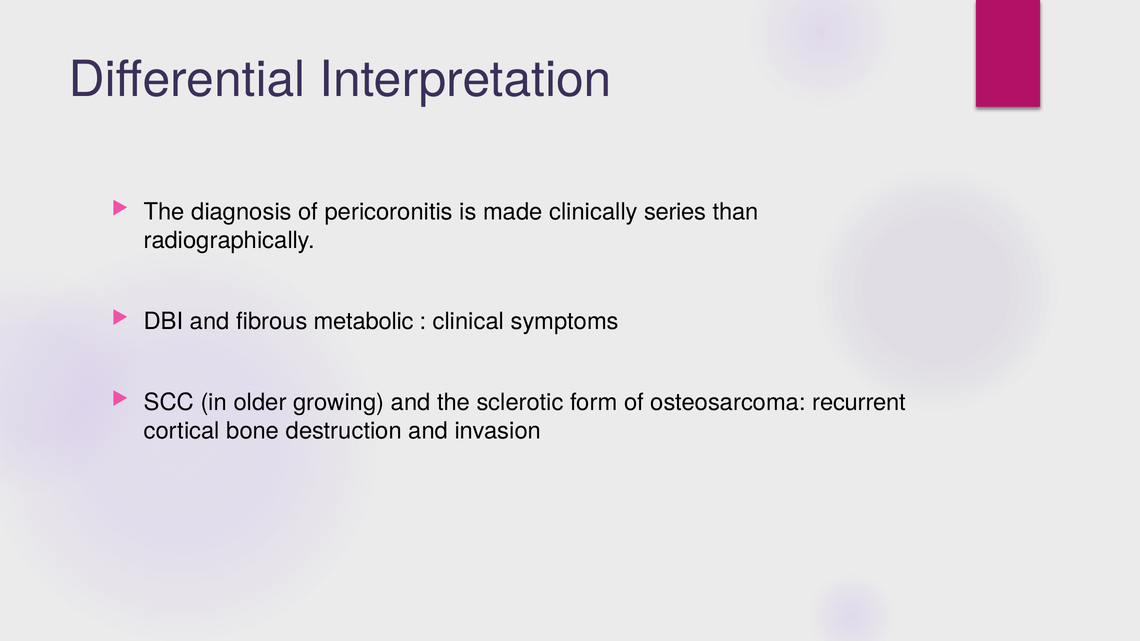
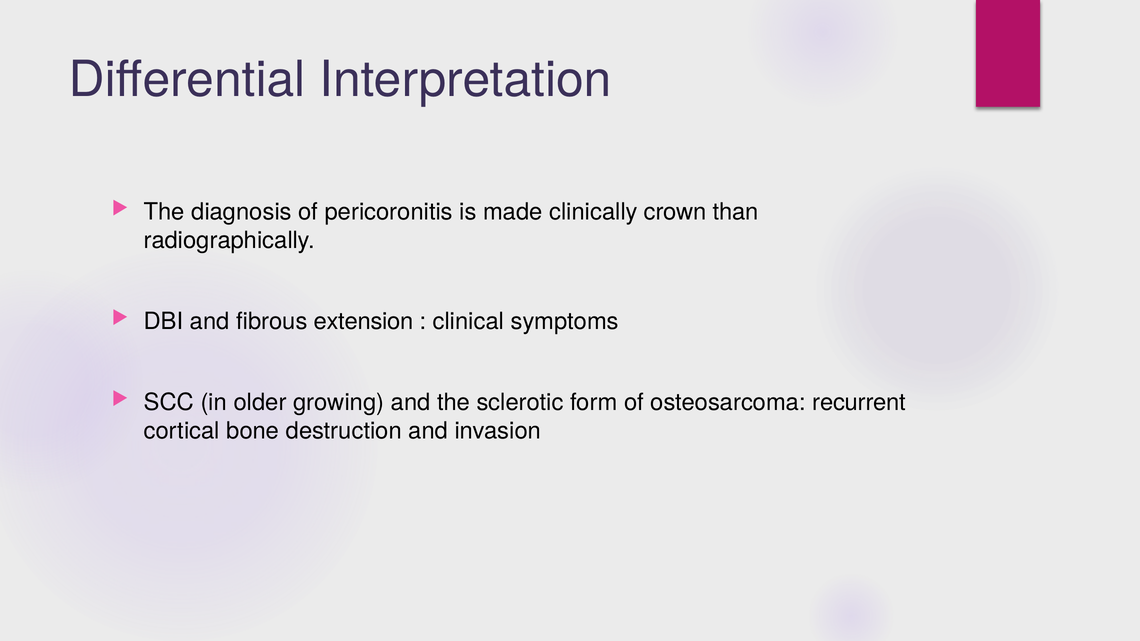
series: series -> crown
metabolic: metabolic -> extension
